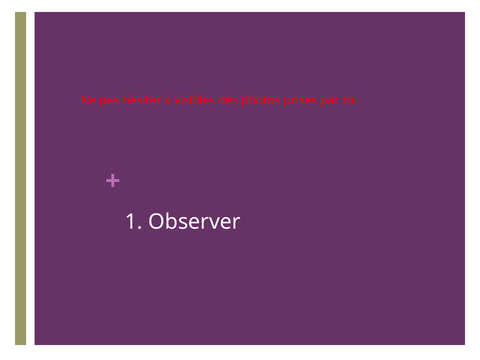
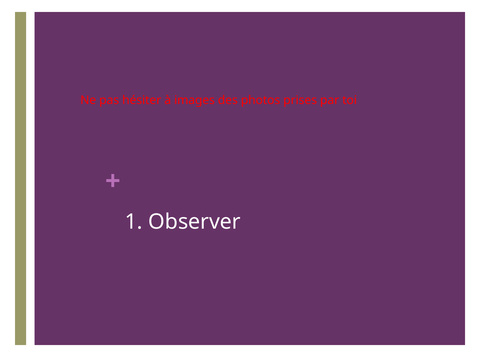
visibles: visibles -> images
